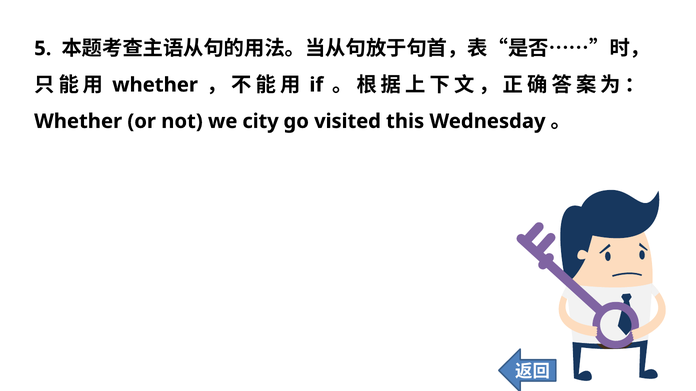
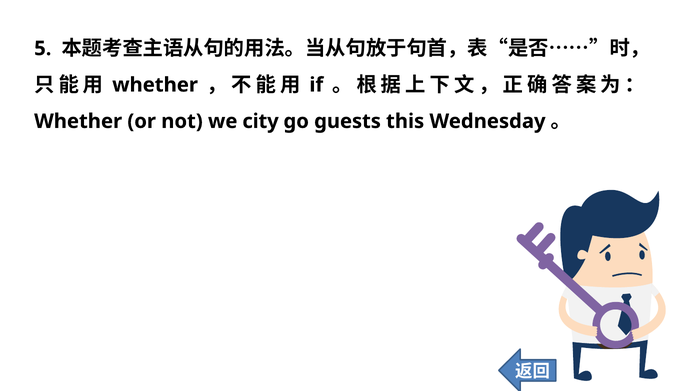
visited: visited -> guests
